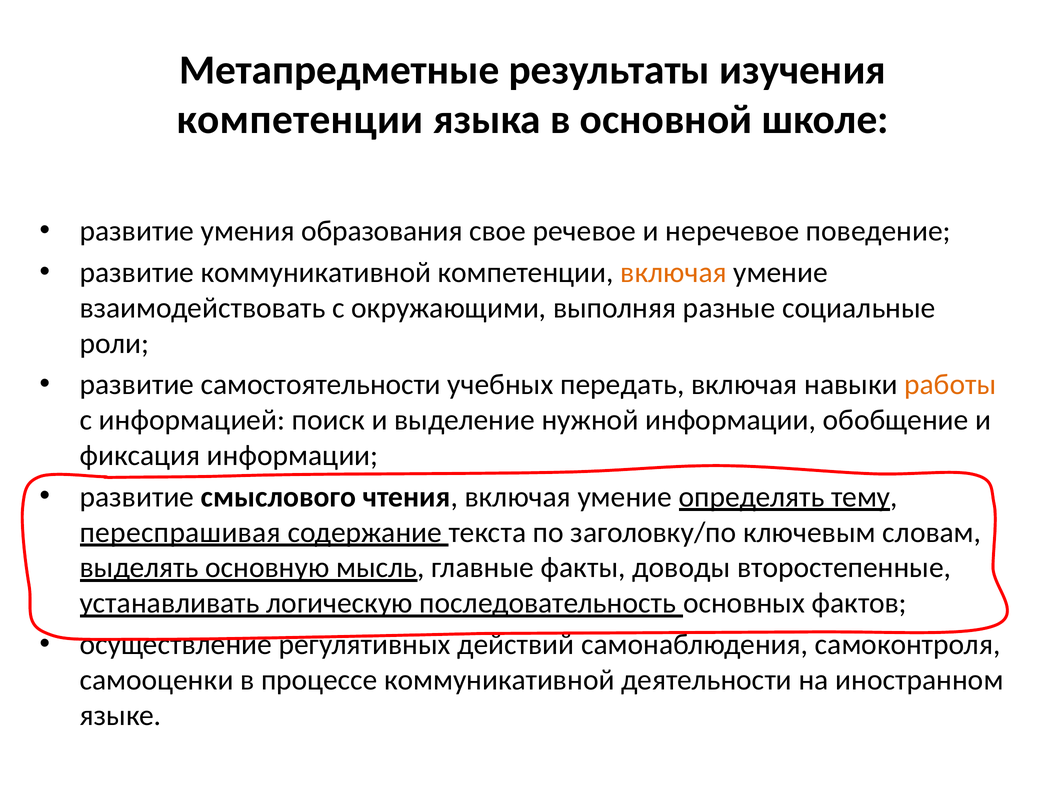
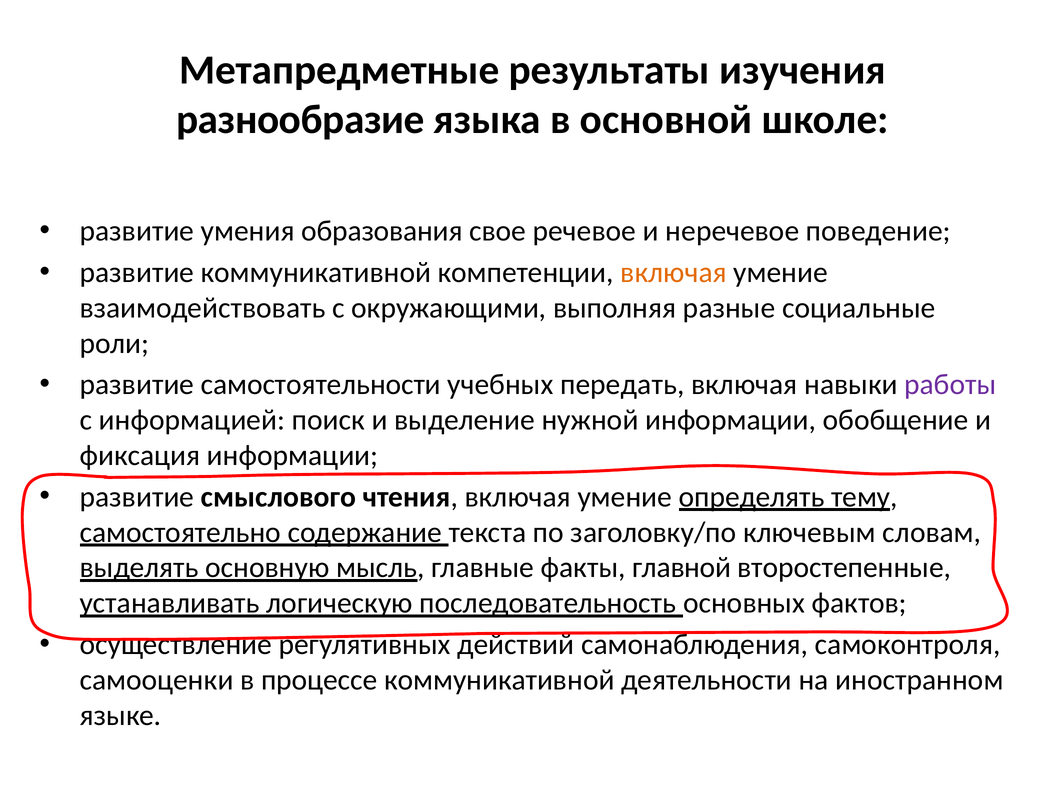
компетенции at (300, 120): компетенции -> разнообразие
работы colour: orange -> purple
переспрашивая: переспрашивая -> самостоятельно
доводы: доводы -> главной
